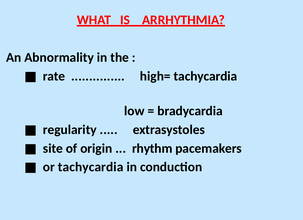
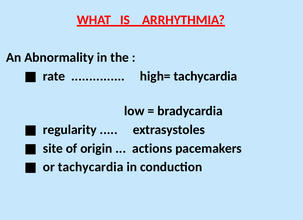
rhythm: rhythm -> actions
